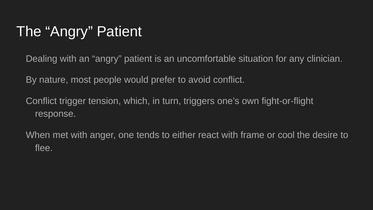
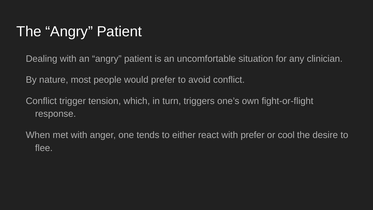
with frame: frame -> prefer
